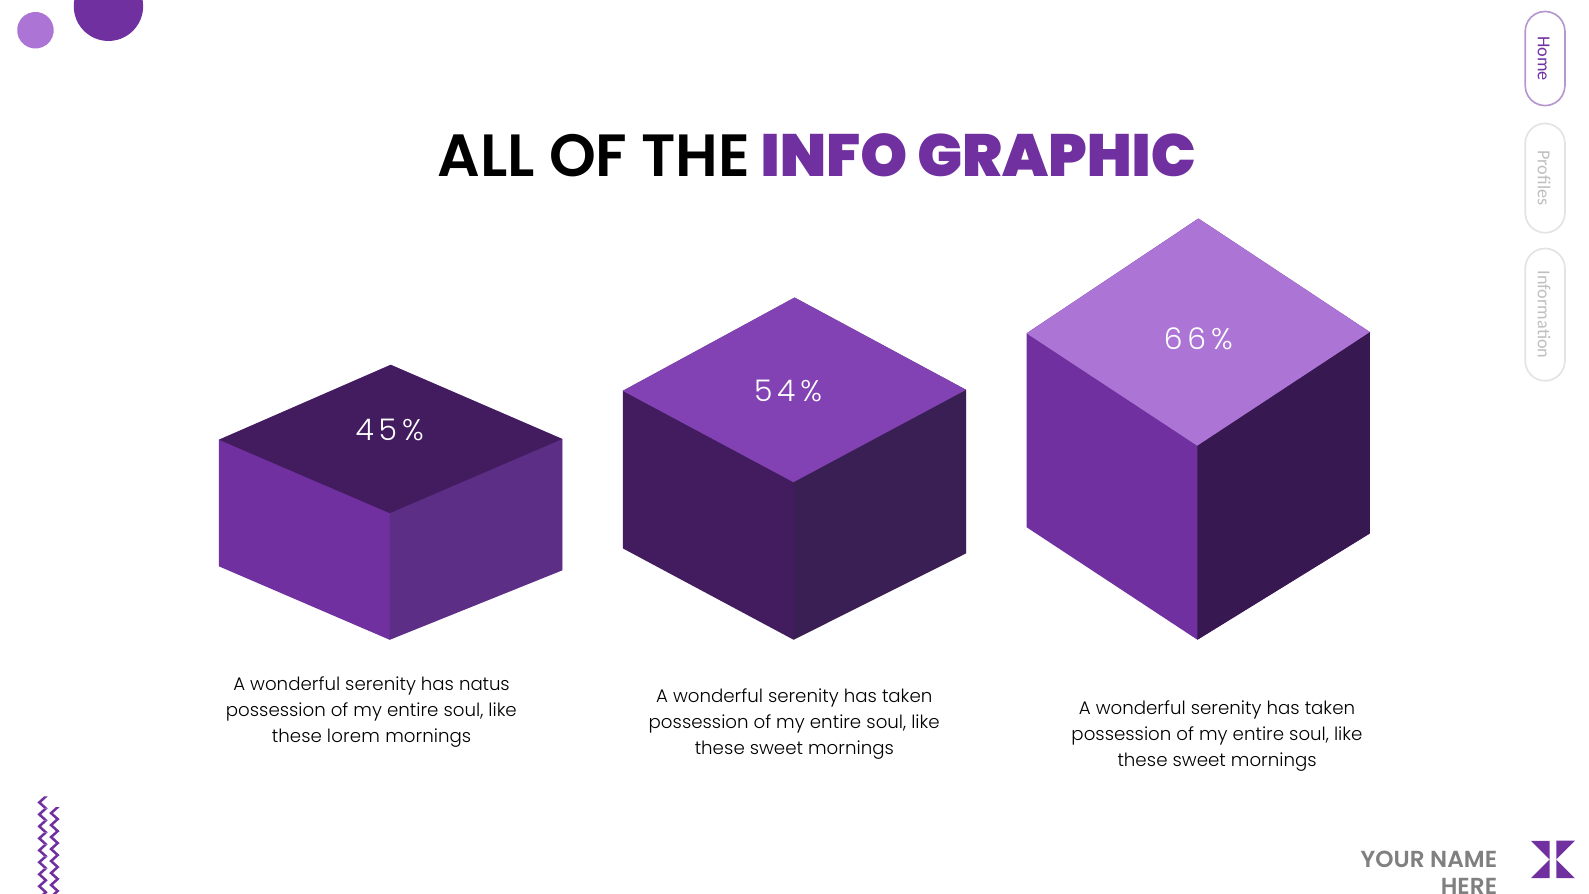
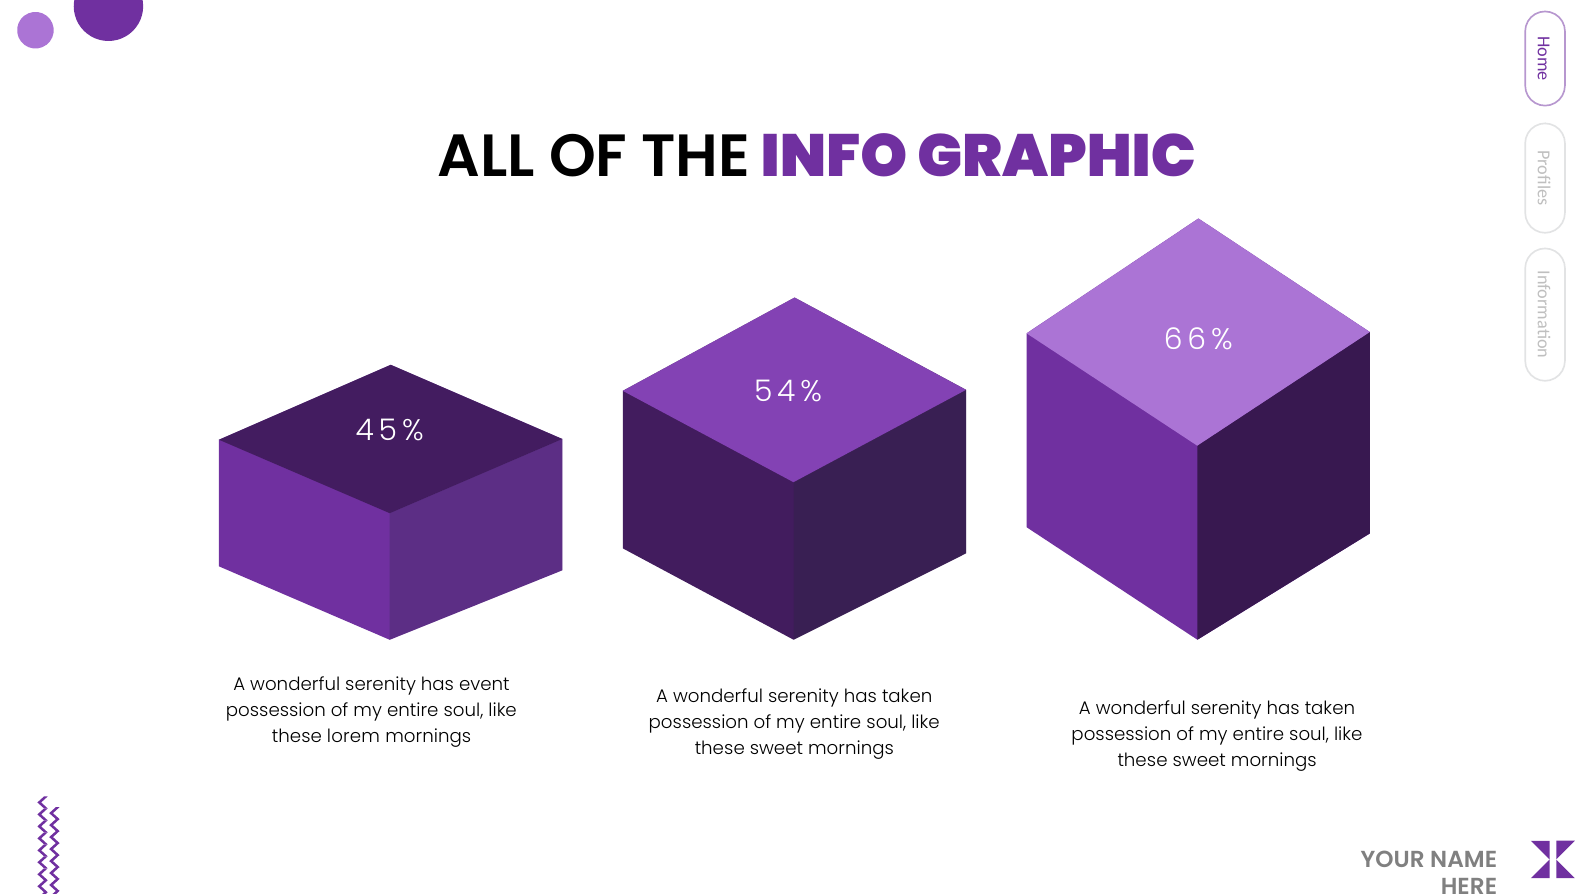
natus: natus -> event
